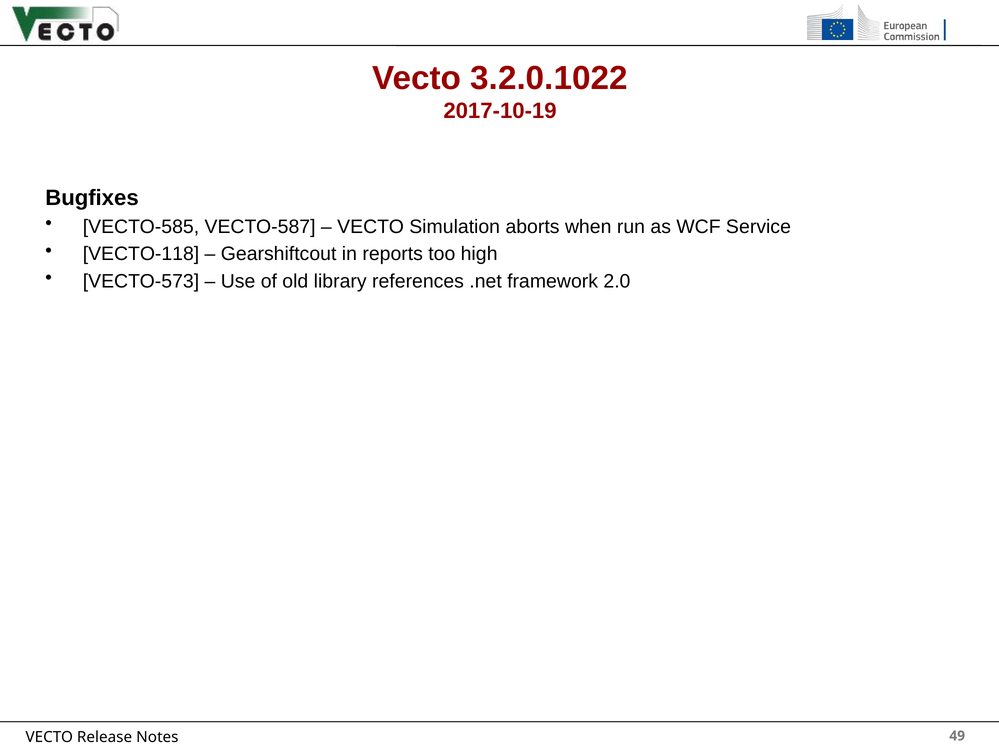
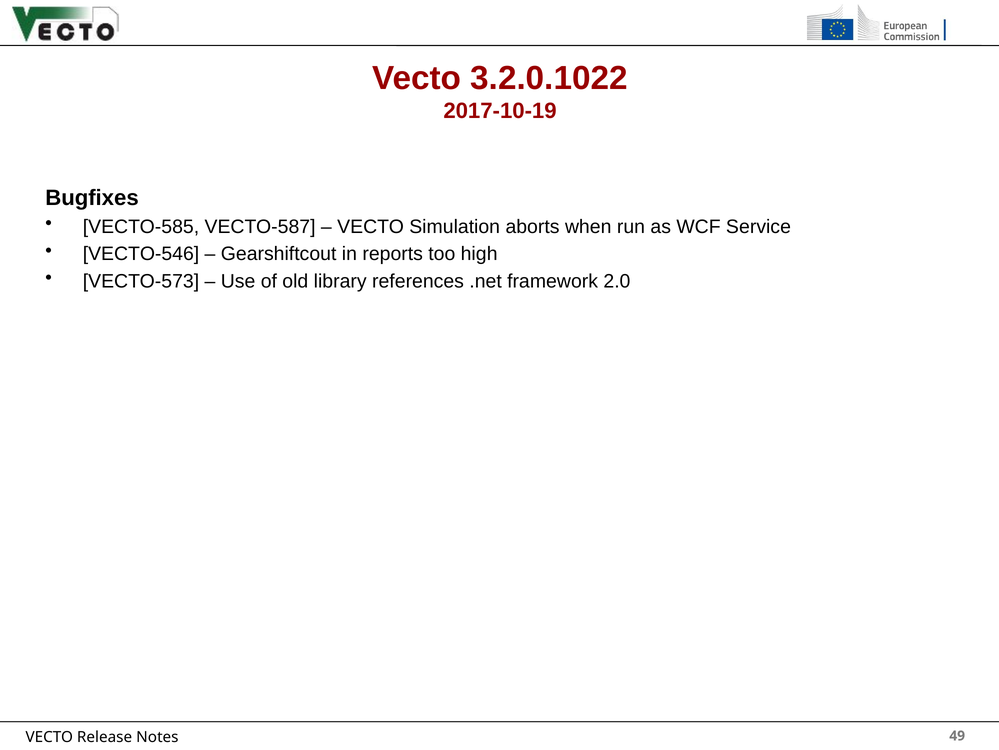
VECTO-118: VECTO-118 -> VECTO-546
